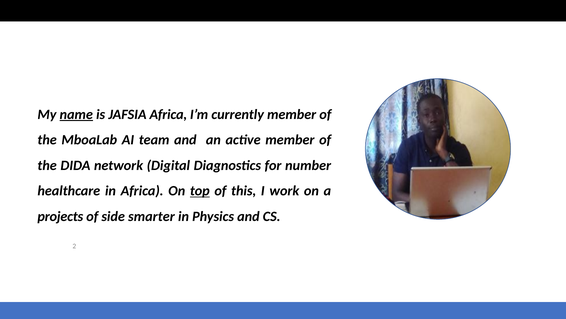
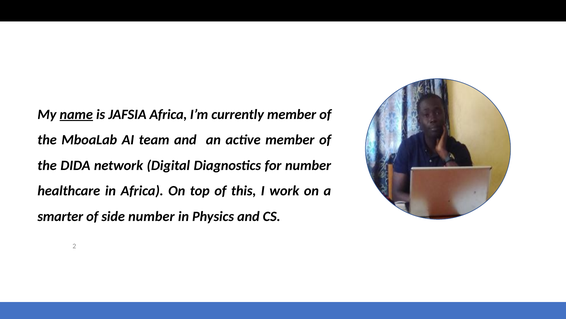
top underline: present -> none
projects: projects -> smarter
side smarter: smarter -> number
